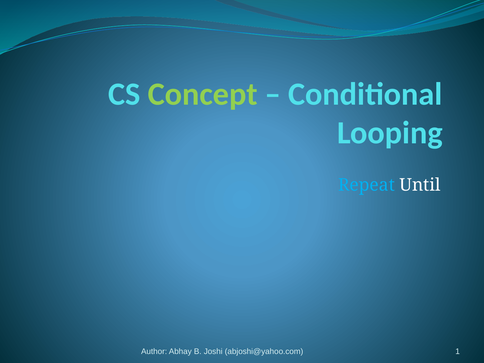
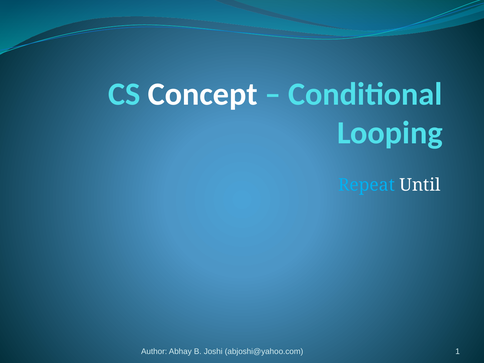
Concept colour: light green -> white
